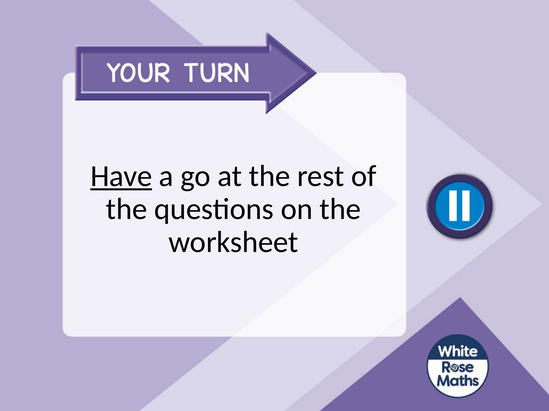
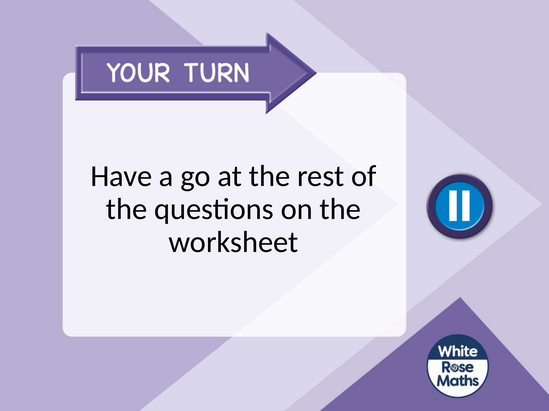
Have underline: present -> none
